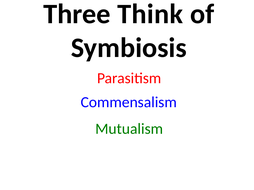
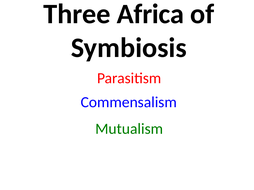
Think: Think -> Africa
